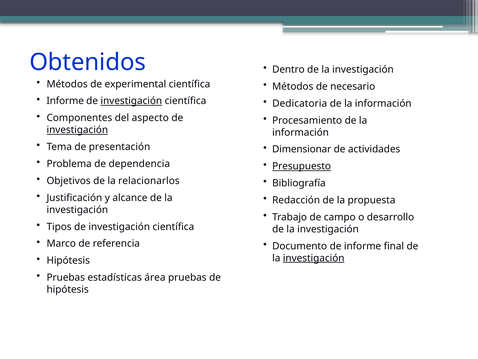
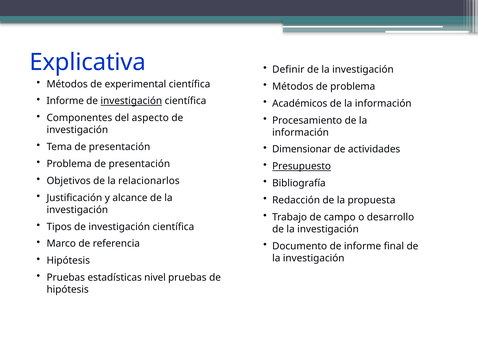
Obtenidos: Obtenidos -> Explicativa
Dentro: Dentro -> Definir
de necesario: necesario -> problema
Dedicatoria: Dedicatoria -> Académicos
investigación at (77, 130) underline: present -> none
Problema de dependencia: dependencia -> presentación
investigación at (314, 258) underline: present -> none
área: área -> nivel
